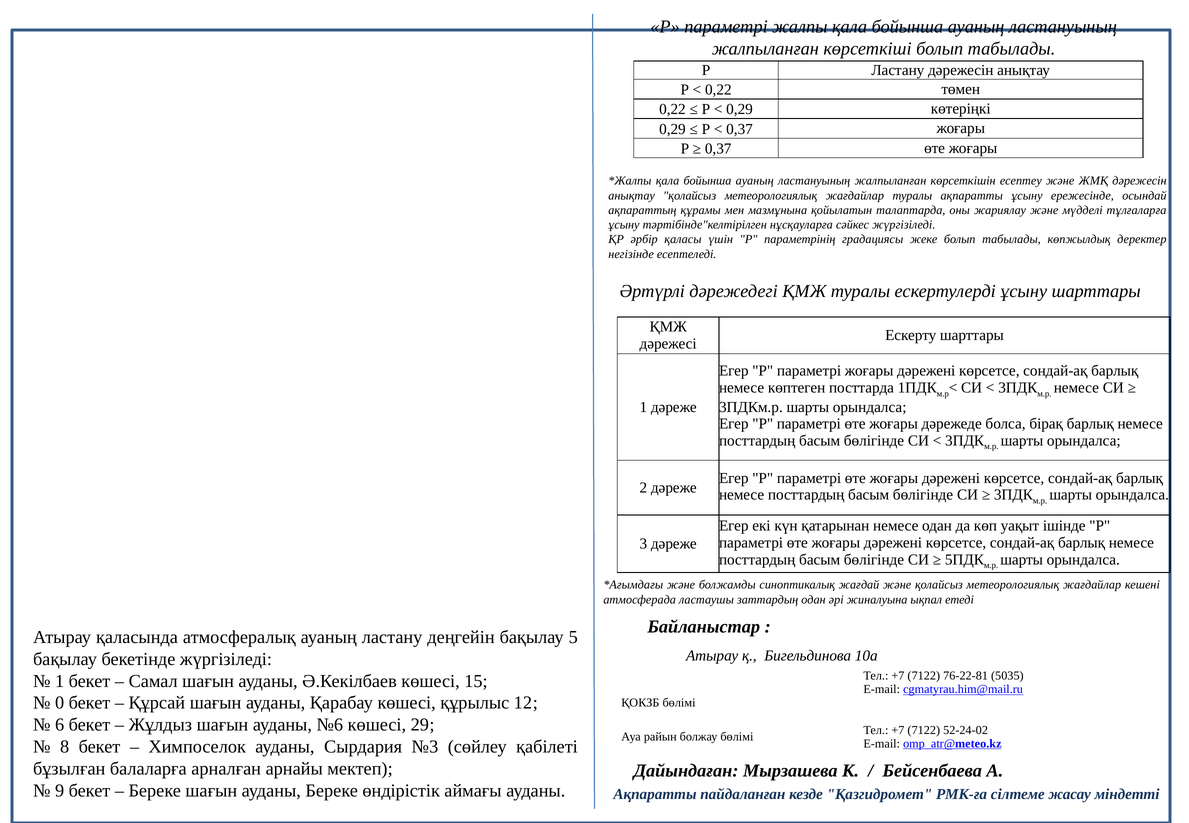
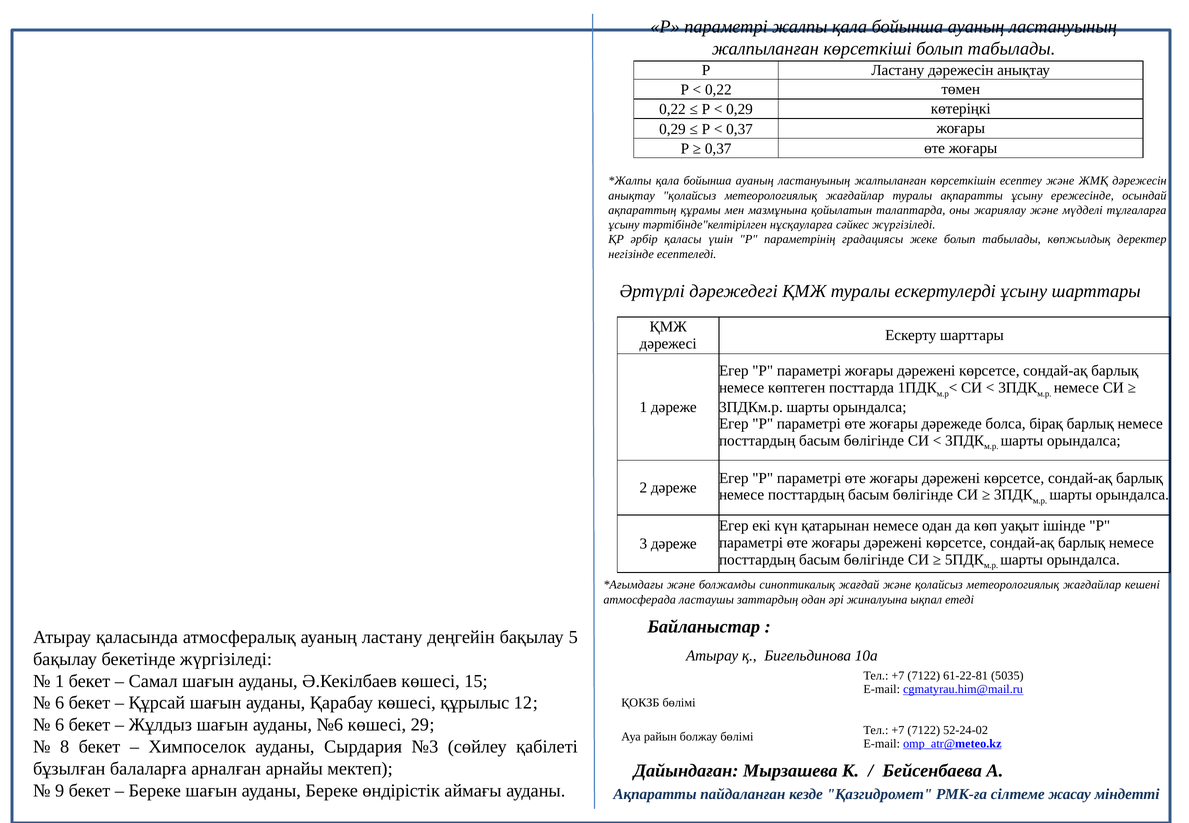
76-22-81: 76-22-81 -> 61-22-81
0 at (60, 703): 0 -> 6
